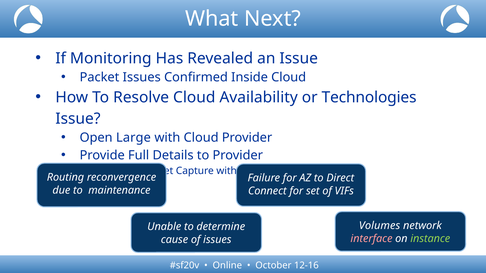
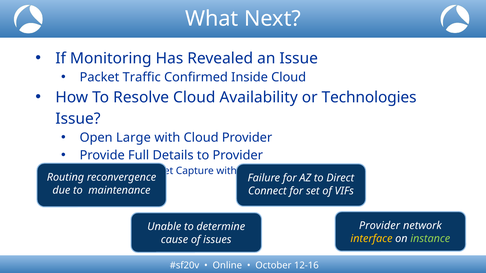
Packet Issues: Issues -> Traffic
Volumes at (380, 226): Volumes -> Provider
interface colour: pink -> yellow
